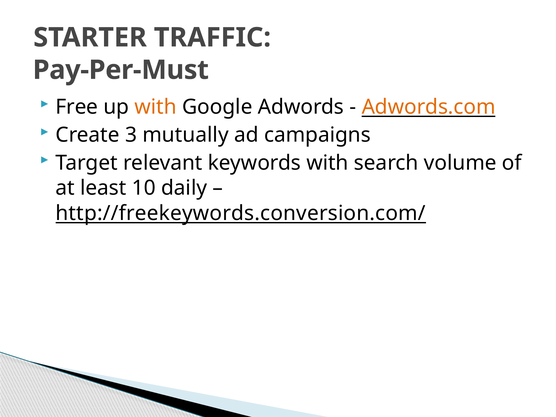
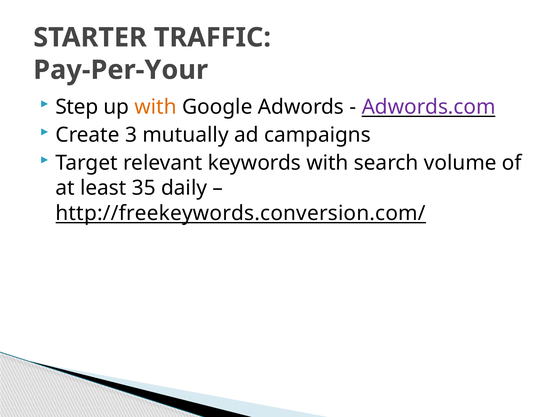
Pay-Per-Must: Pay-Per-Must -> Pay-Per-Your
Free: Free -> Step
Adwords.com colour: orange -> purple
10: 10 -> 35
